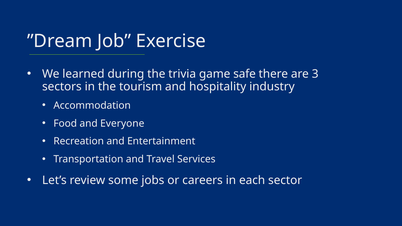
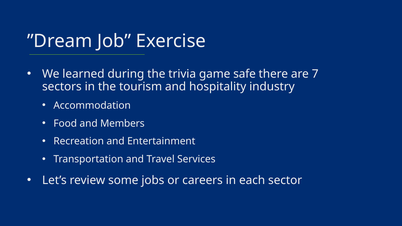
3: 3 -> 7
Everyone: Everyone -> Members
